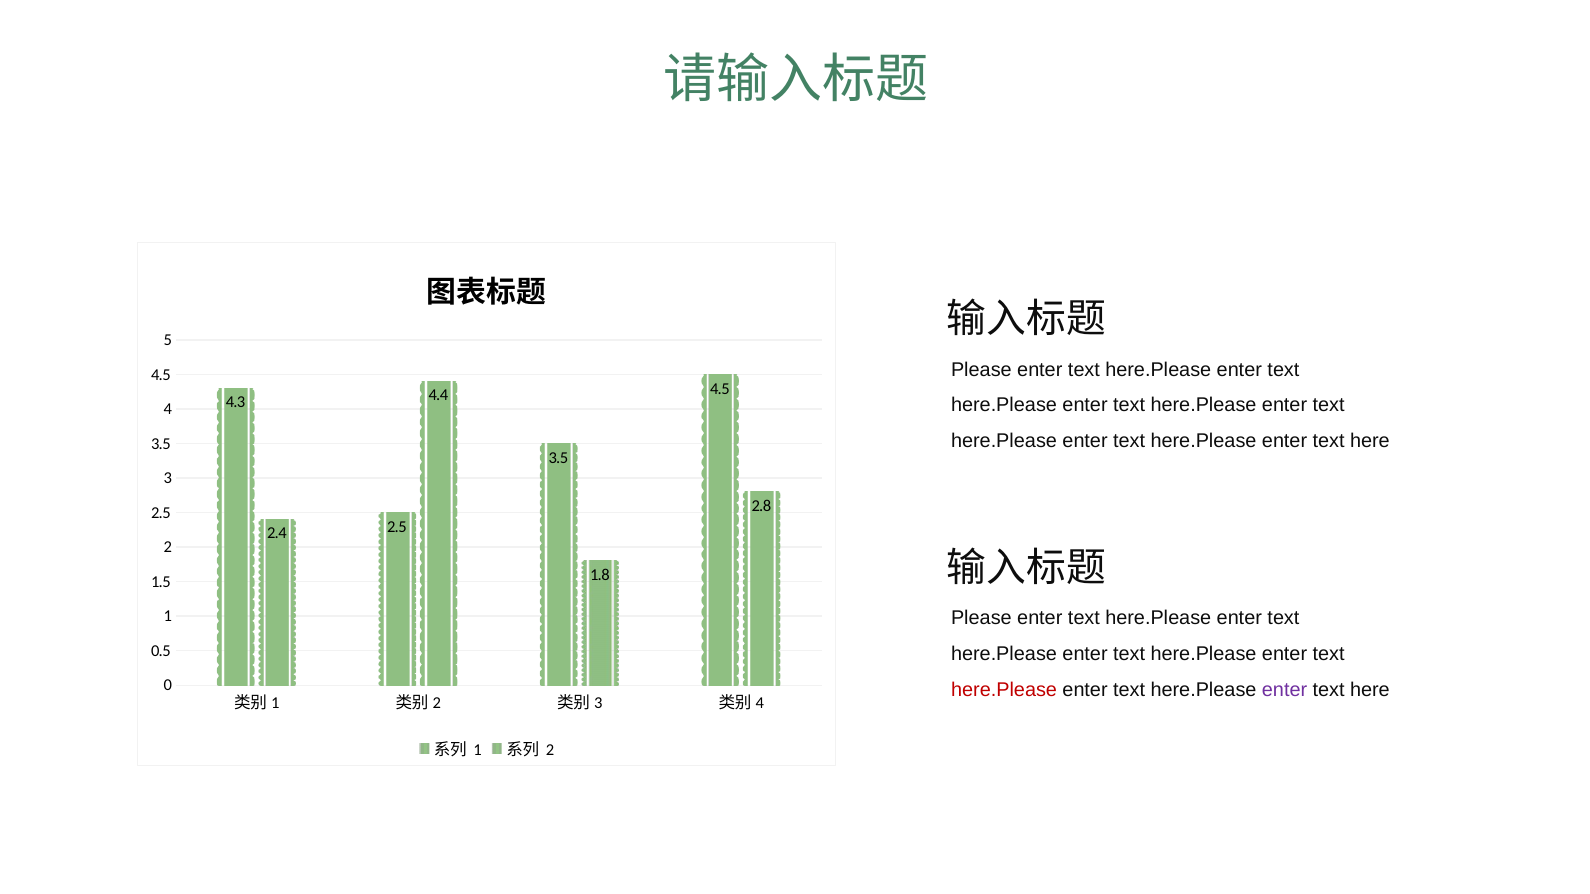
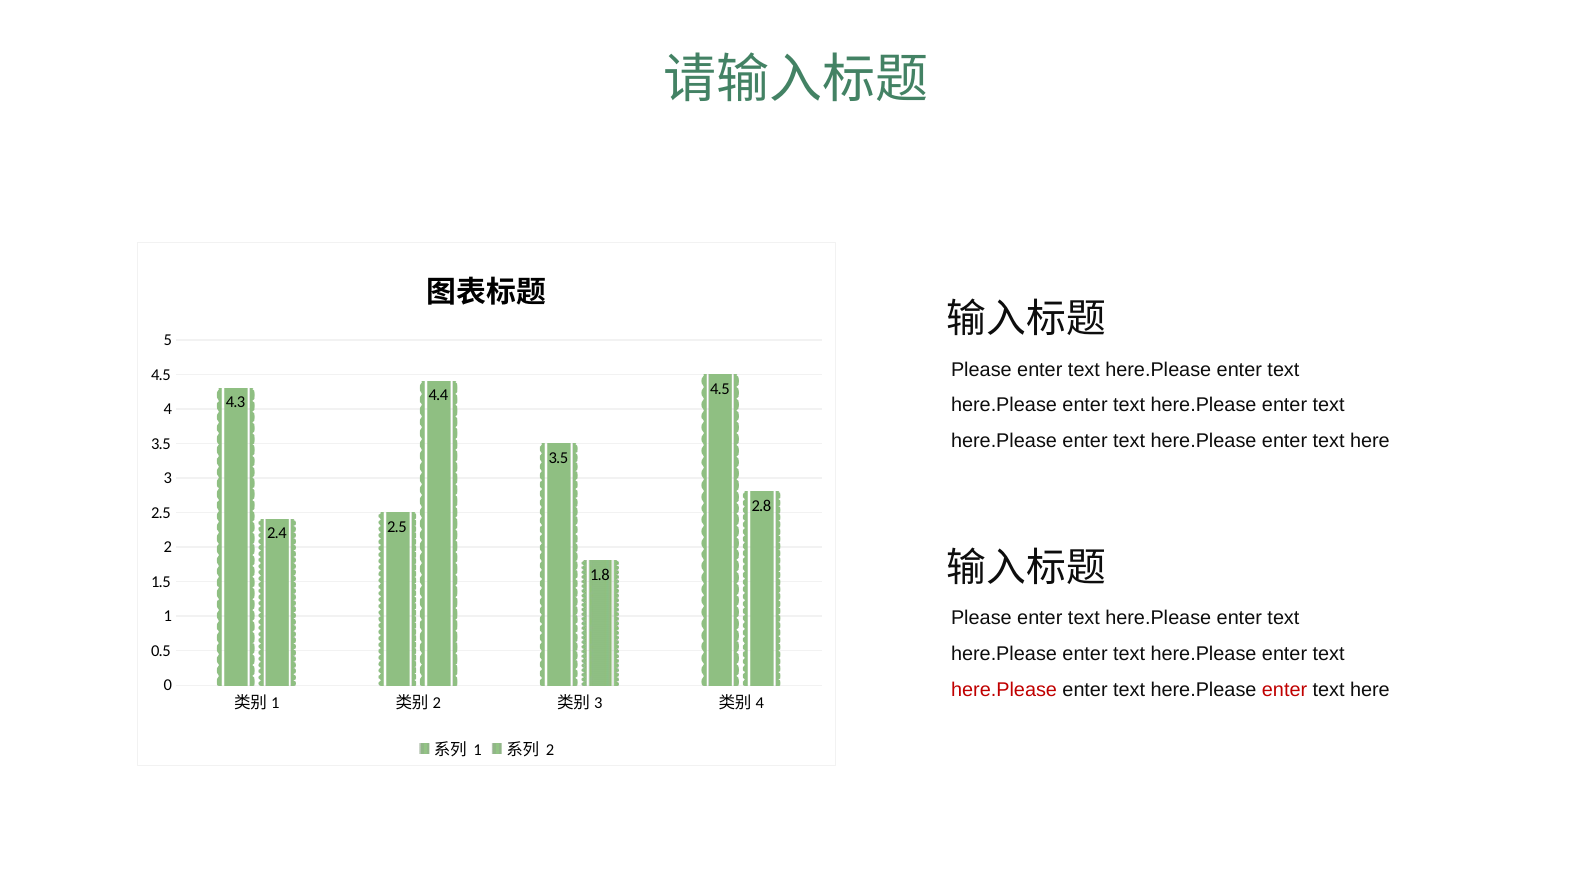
enter at (1285, 690) colour: purple -> red
